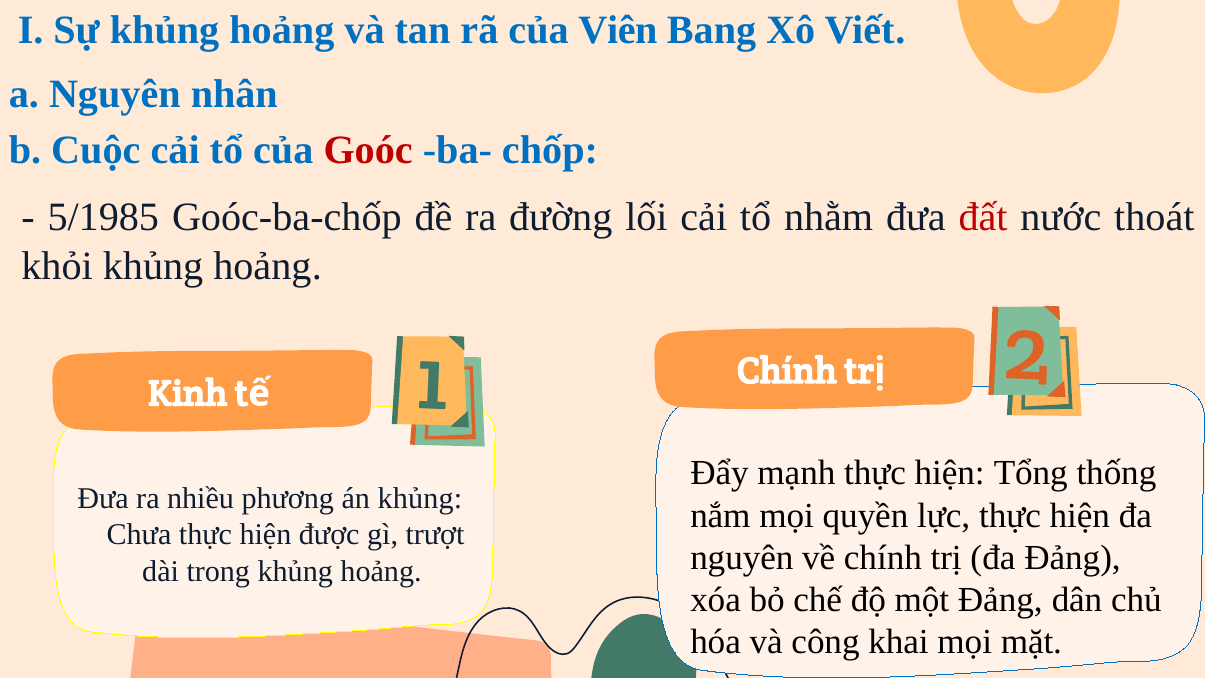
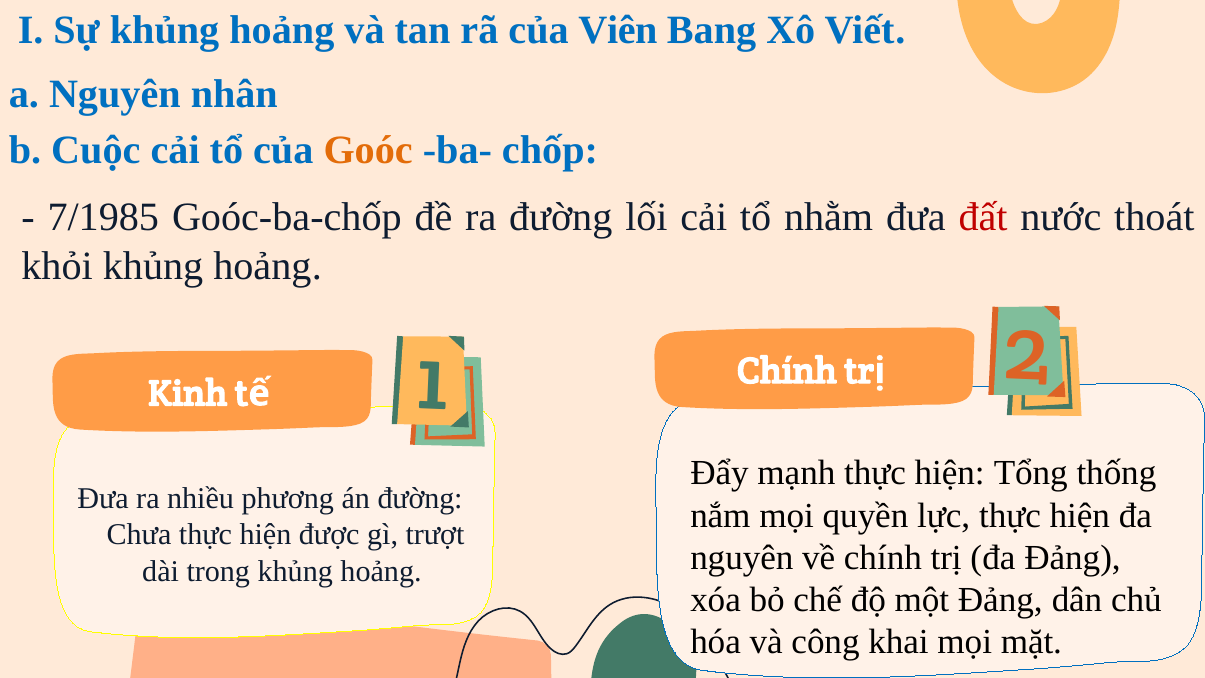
Goóc colour: red -> orange
5/1985: 5/1985 -> 7/1985
án khủng: khủng -> đường
